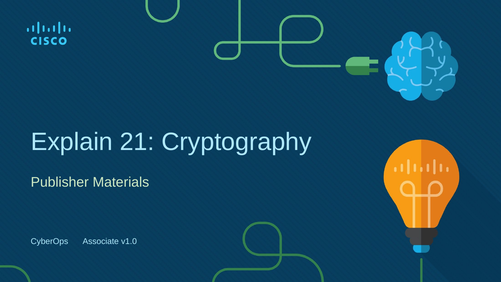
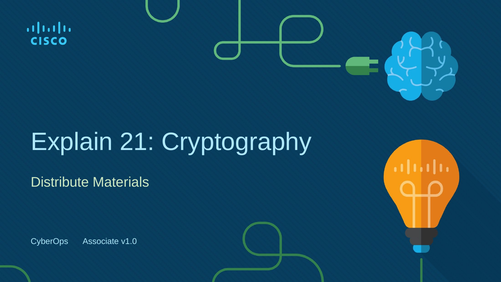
Publisher: Publisher -> Distribute
